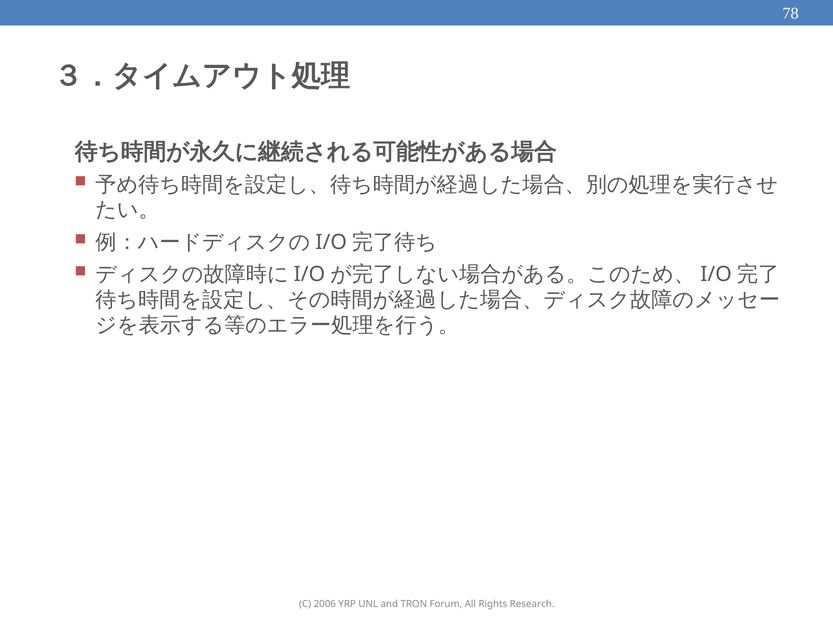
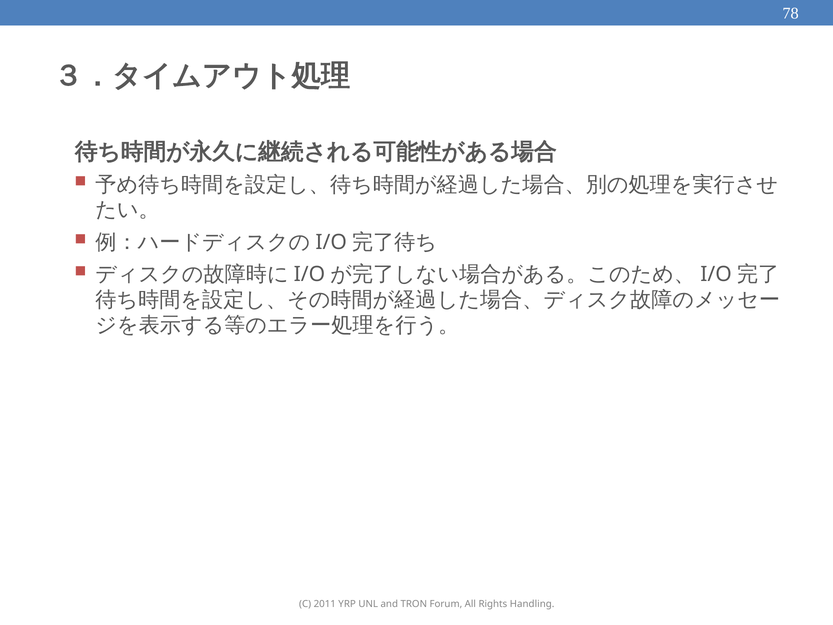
2006: 2006 -> 2011
Research: Research -> Handling
